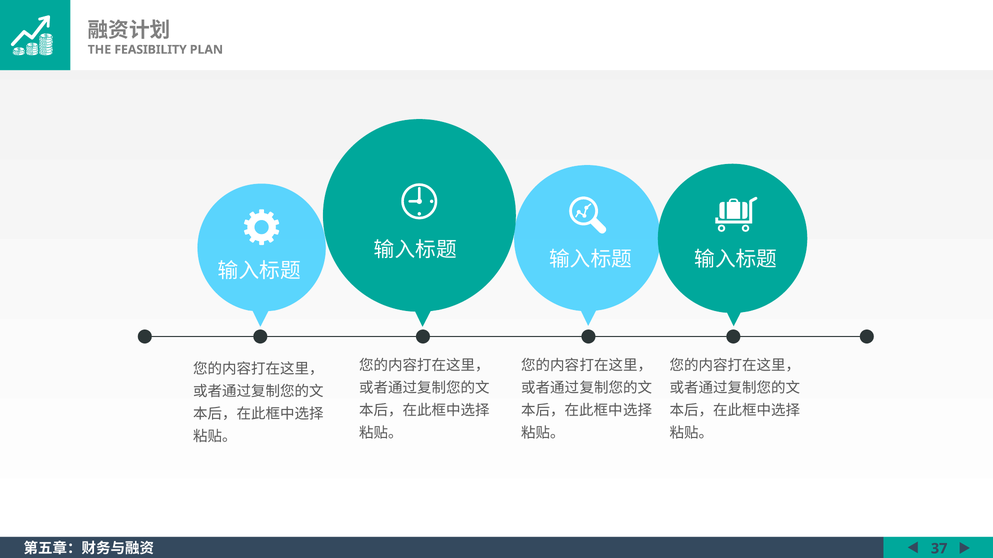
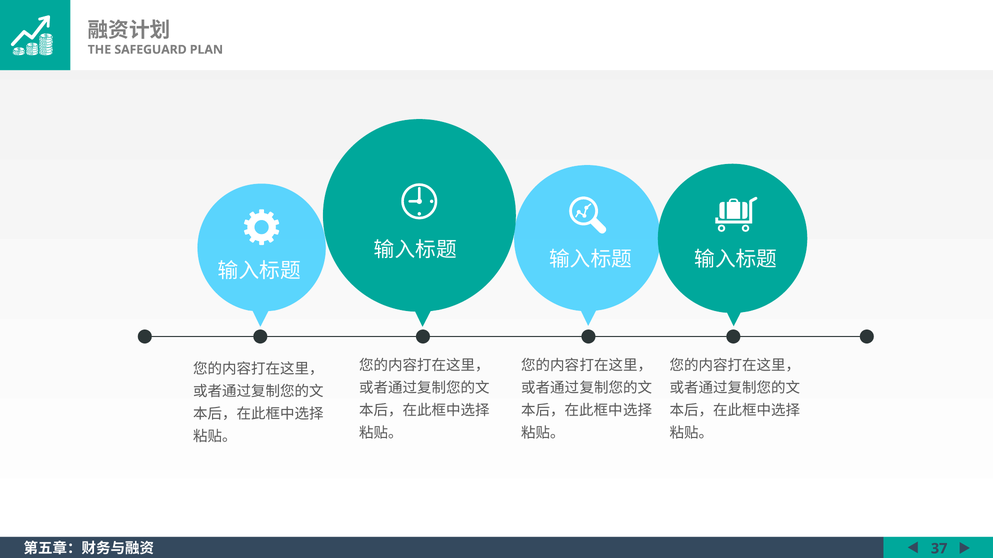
FEASIBILITY: FEASIBILITY -> SAFEGUARD
